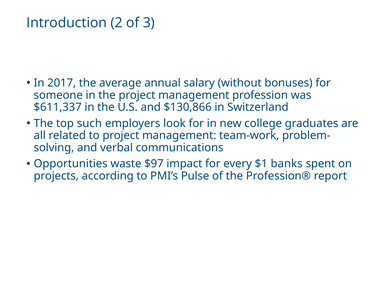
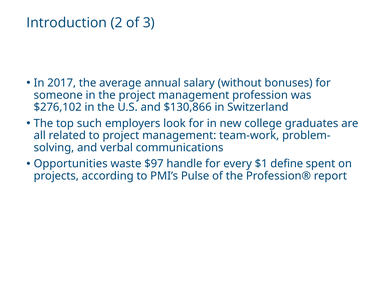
$611,337: $611,337 -> $276,102
impact: impact -> handle
banks: banks -> define
